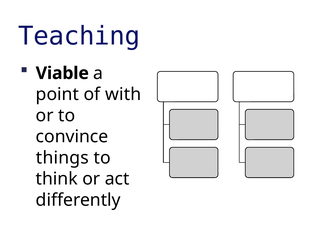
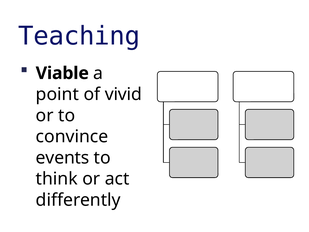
with: with -> vivid
things: things -> events
